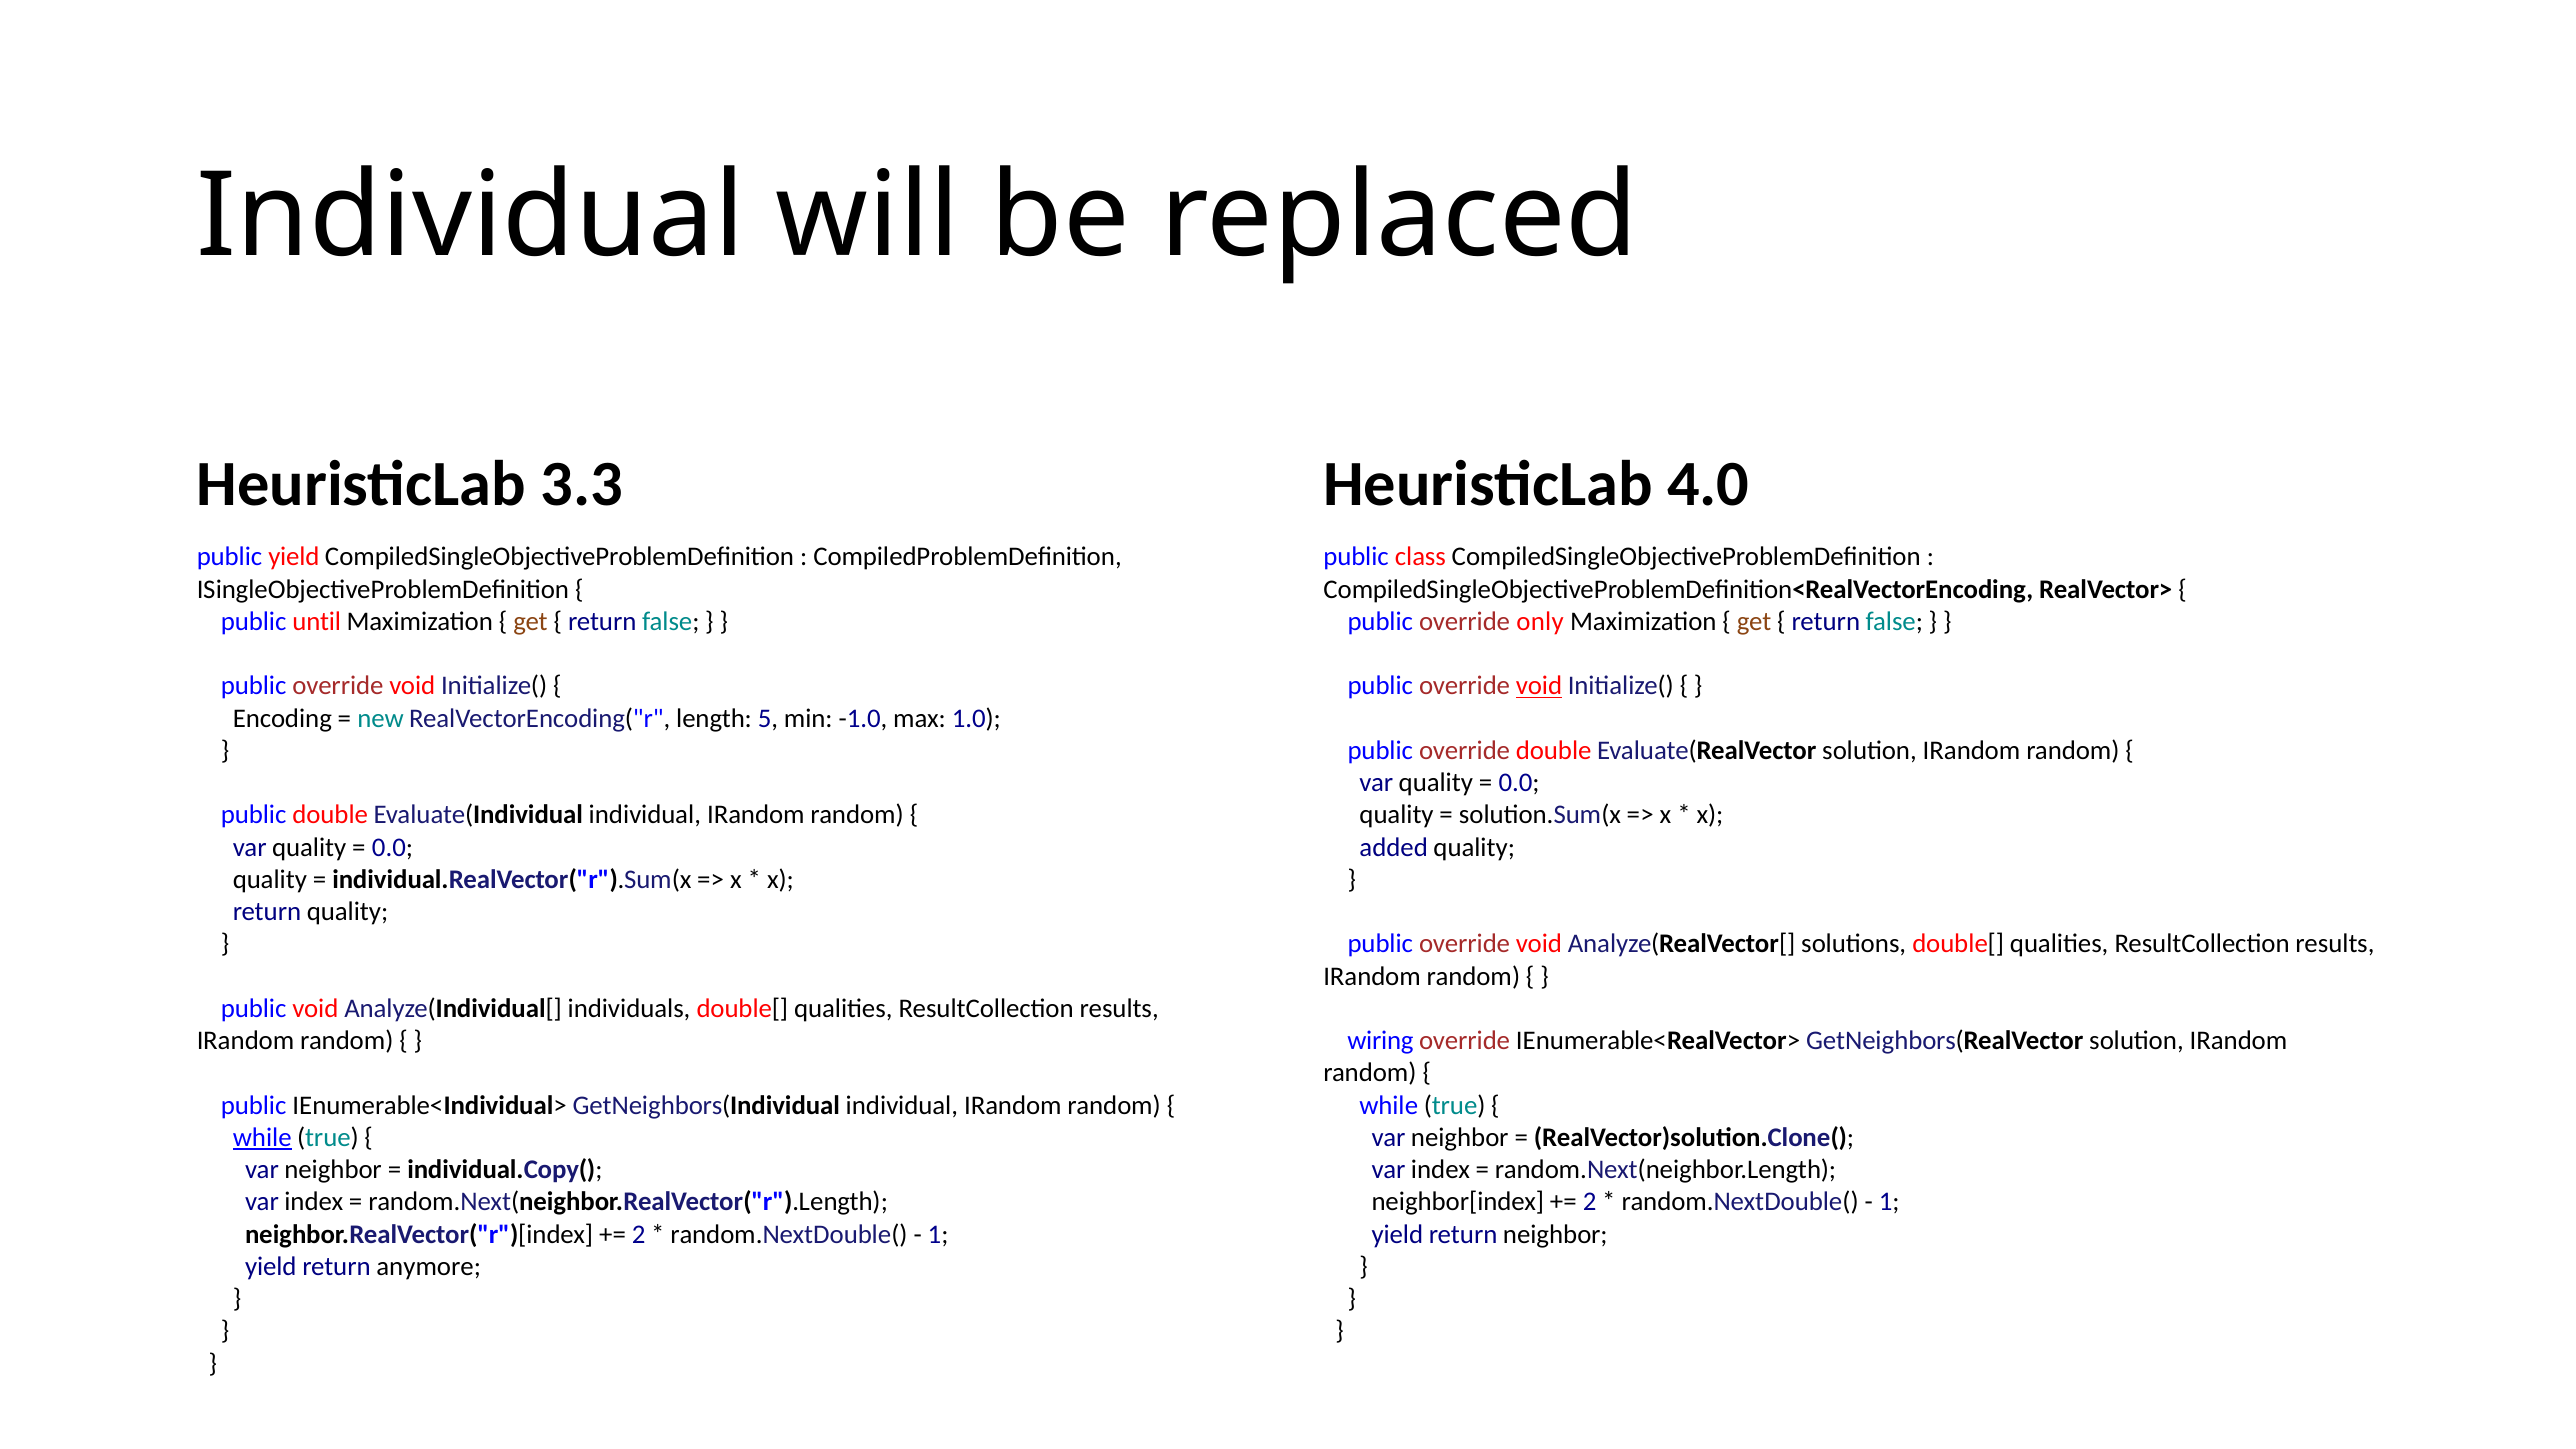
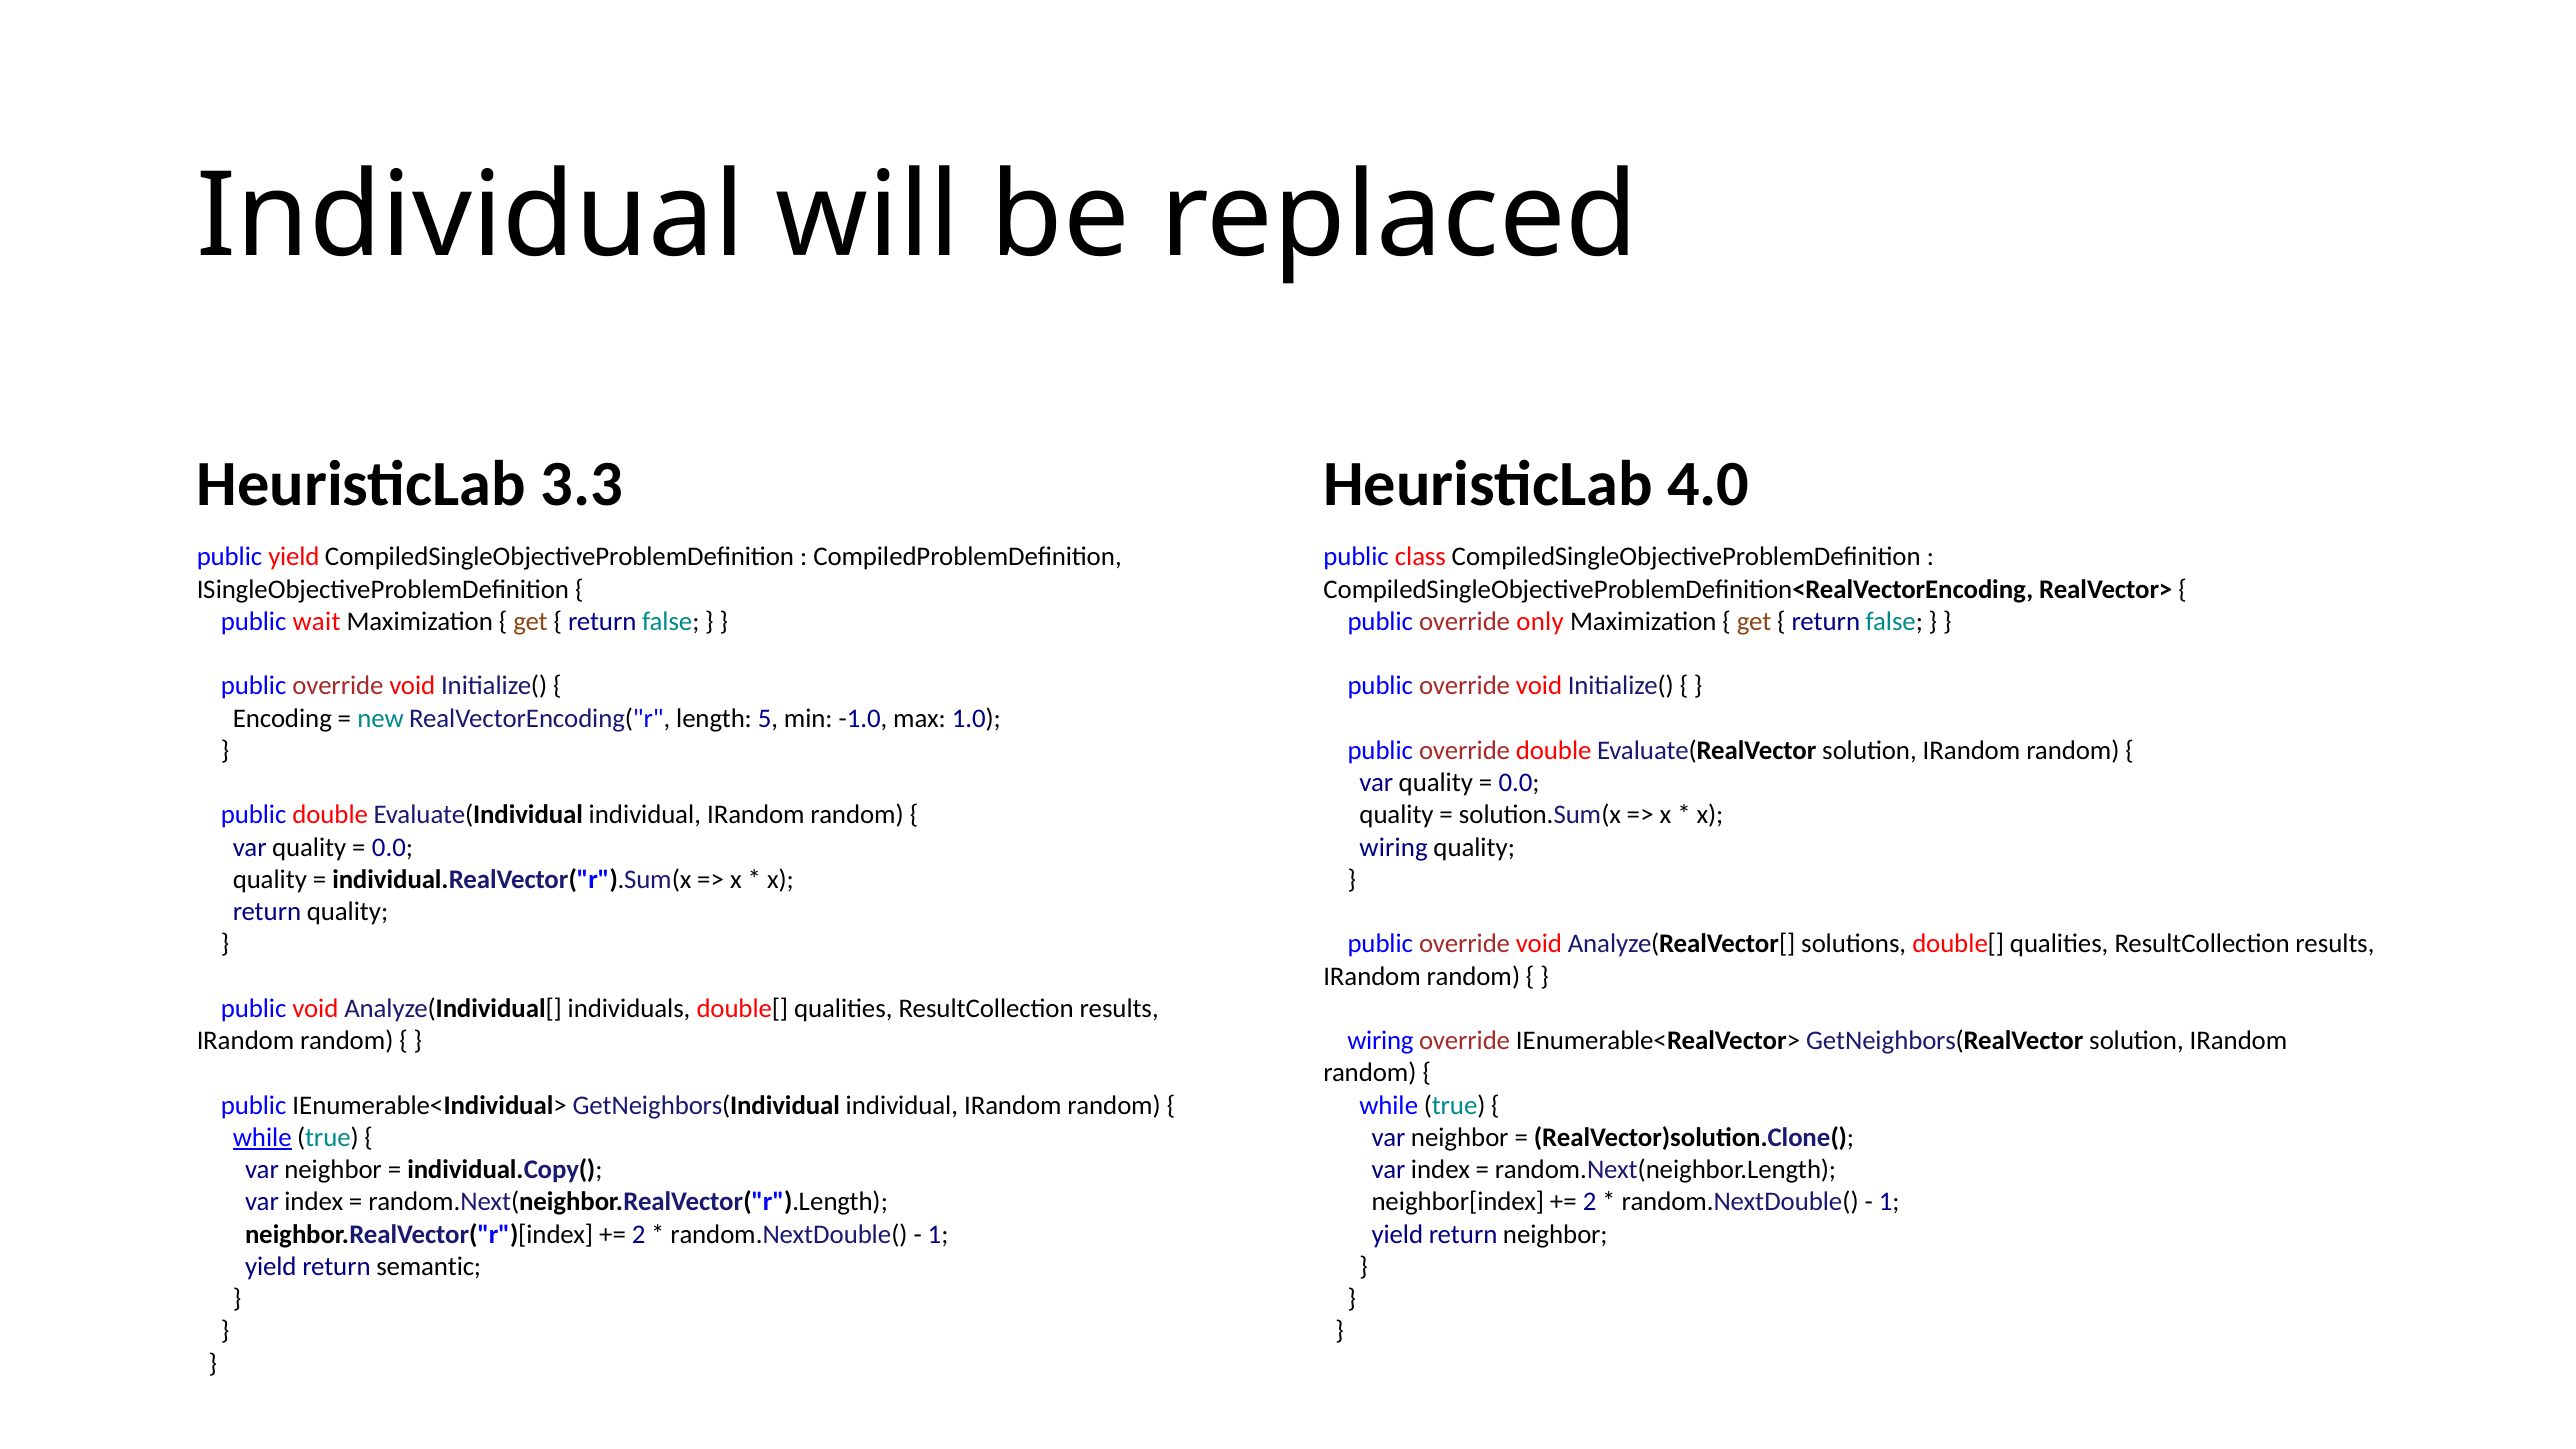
until: until -> wait
void at (1539, 686) underline: present -> none
added at (1394, 847): added -> wiring
anymore: anymore -> semantic
